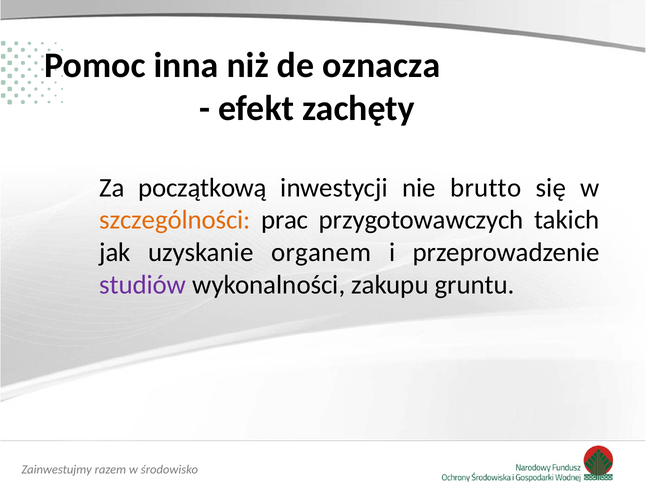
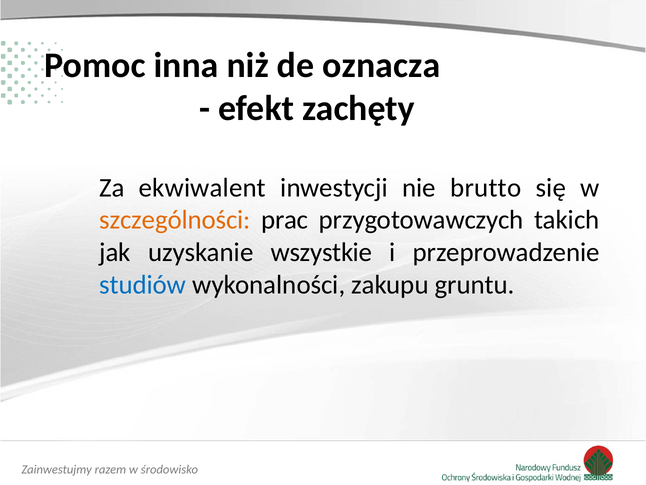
początkową: początkową -> ekwiwalent
organem: organem -> wszystkie
studiów colour: purple -> blue
